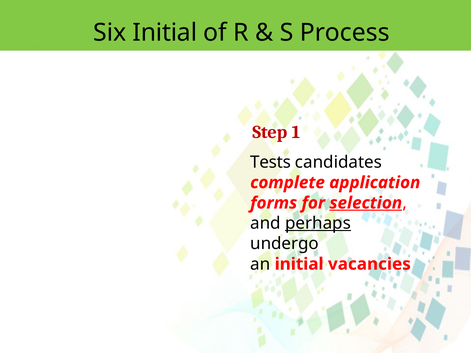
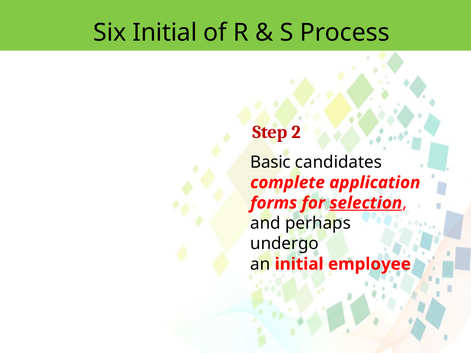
1: 1 -> 2
Tests: Tests -> Basic
perhaps underline: present -> none
vacancies: vacancies -> employee
